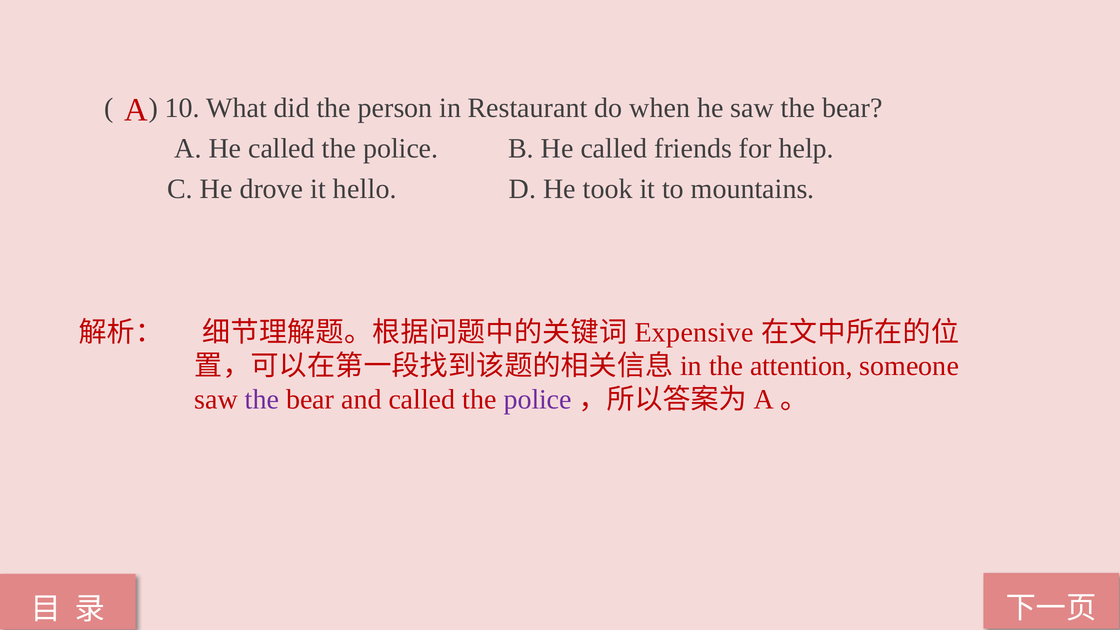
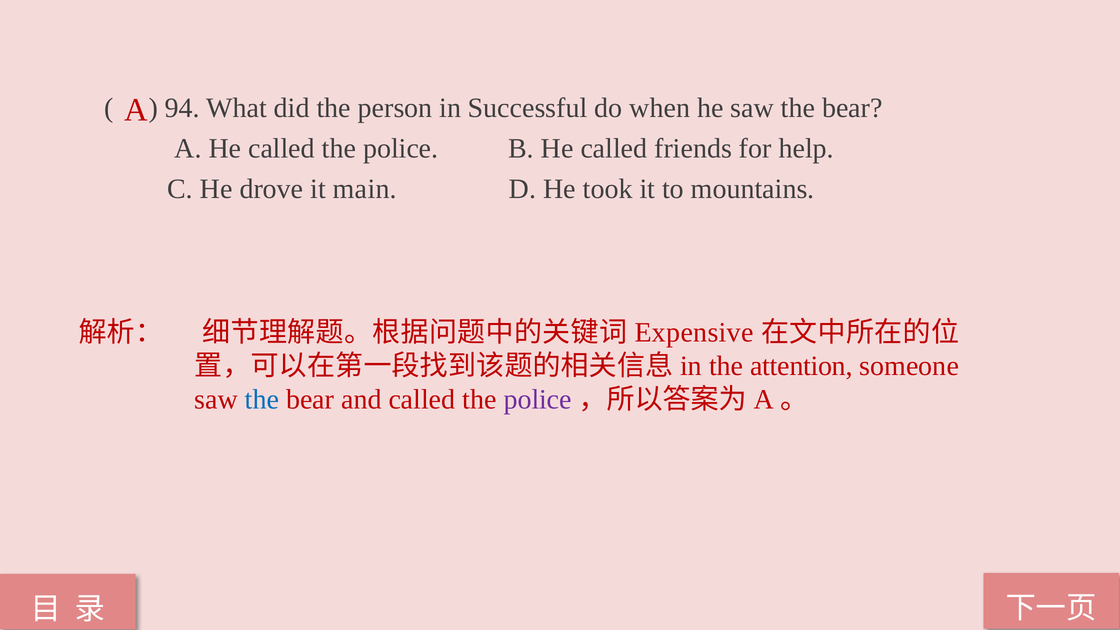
10: 10 -> 94
Restaurant: Restaurant -> Successful
hello: hello -> main
the at (262, 400) colour: purple -> blue
